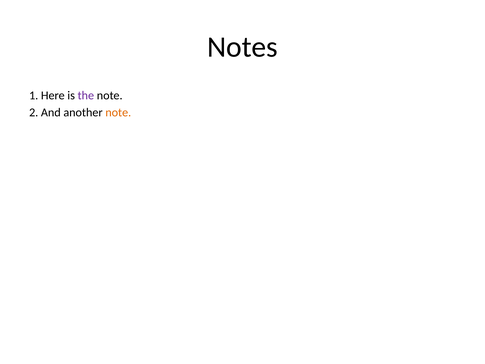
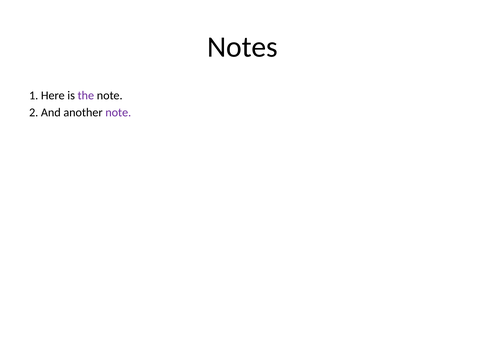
note at (118, 112) colour: orange -> purple
